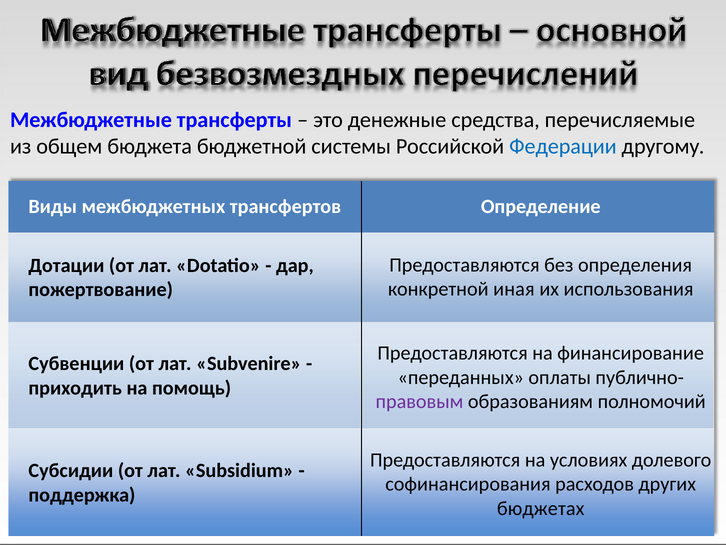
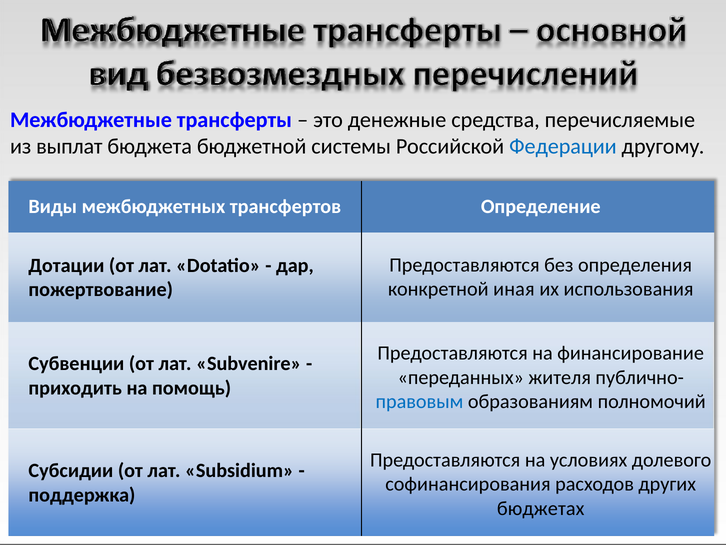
общем: общем -> выплат
оплаты: оплаты -> жителя
правовым colour: purple -> blue
